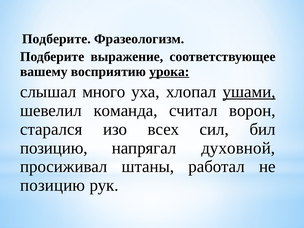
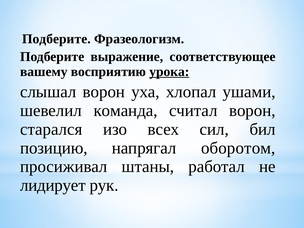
слышал много: много -> ворон
ушами underline: present -> none
духовной: духовной -> оборотом
позицию at (53, 185): позицию -> лидирует
